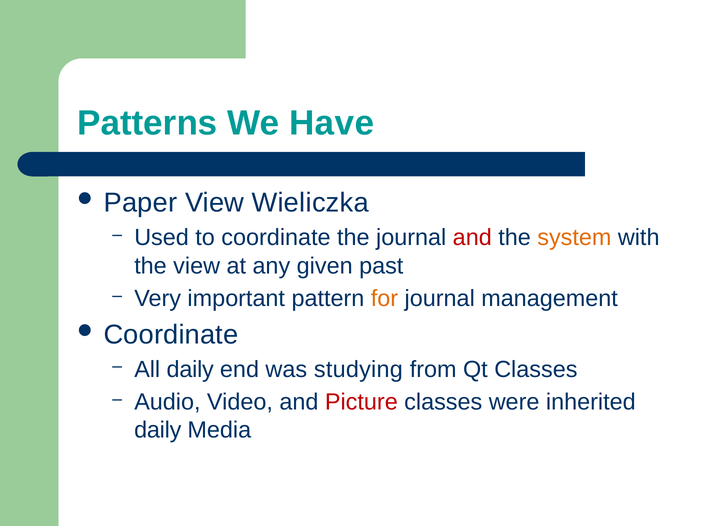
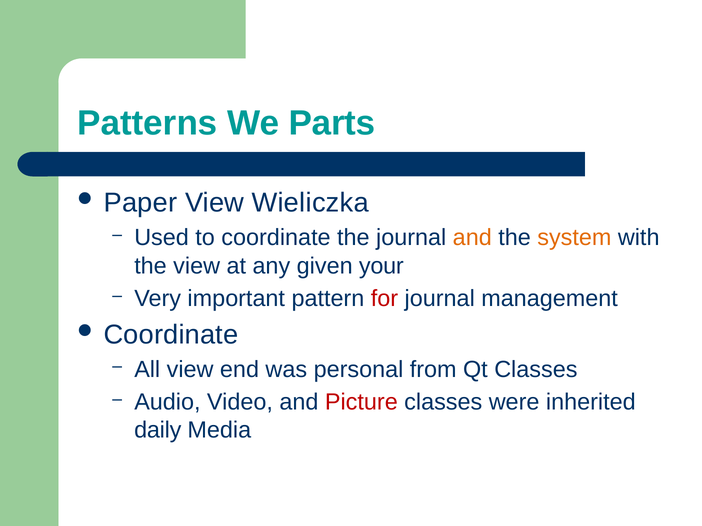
Have: Have -> Parts
and at (472, 238) colour: red -> orange
past: past -> your
for colour: orange -> red
All daily: daily -> view
studying: studying -> personal
